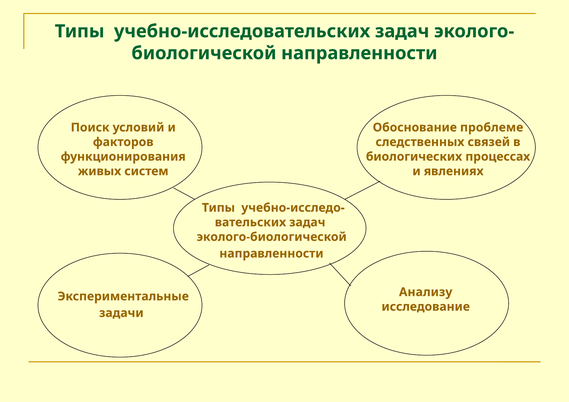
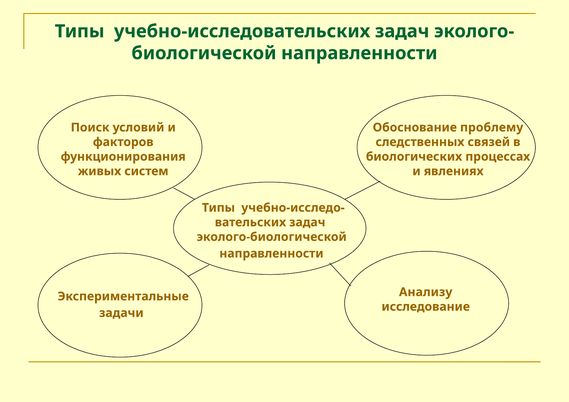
проблеме: проблеме -> проблему
